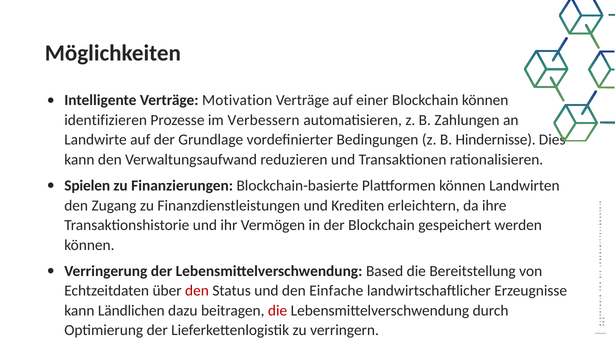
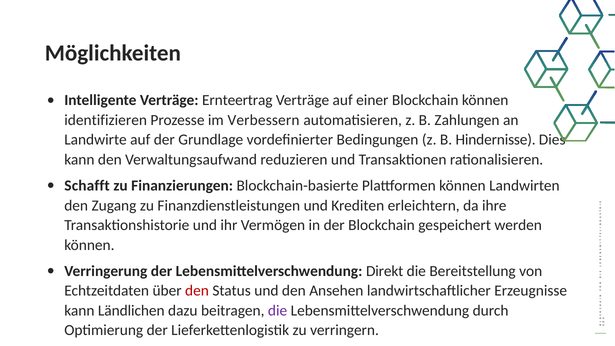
Motivation: Motivation -> Ernteertrag
Spielen: Spielen -> Schafft
Based: Based -> Direkt
Einfache: Einfache -> Ansehen
die at (278, 311) colour: red -> purple
